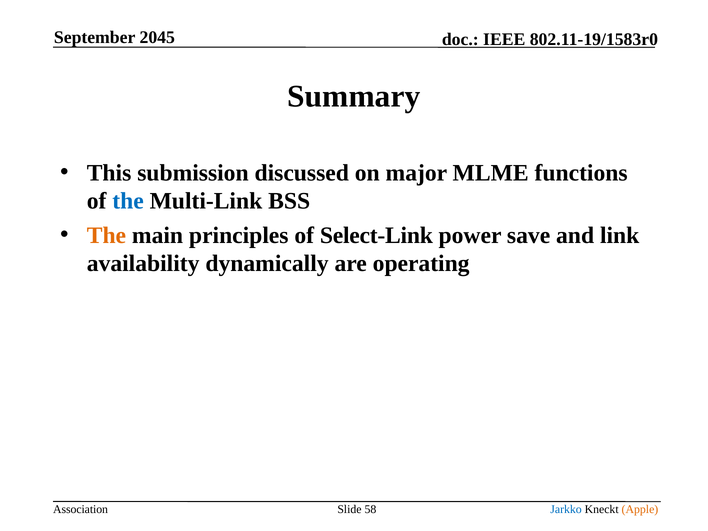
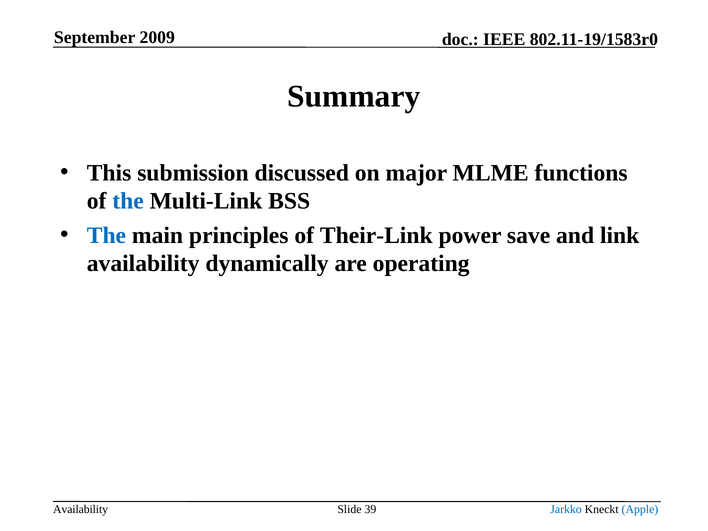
2045: 2045 -> 2009
The at (106, 235) colour: orange -> blue
Select-Link: Select-Link -> Their-Link
Association at (81, 509): Association -> Availability
58: 58 -> 39
Apple colour: orange -> blue
